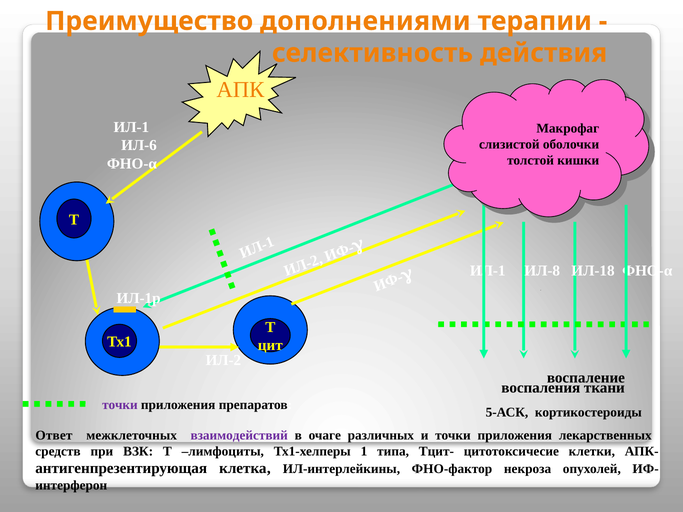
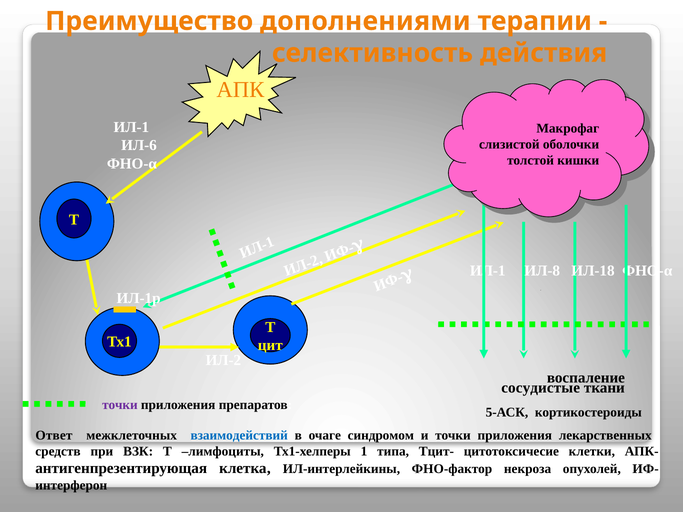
воспаления: воспаления -> сосудистые
взаимодействий colour: purple -> blue
различных: различных -> синдромом
